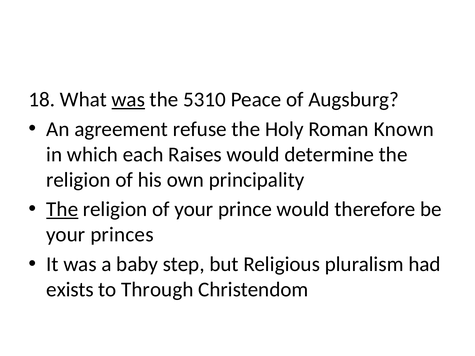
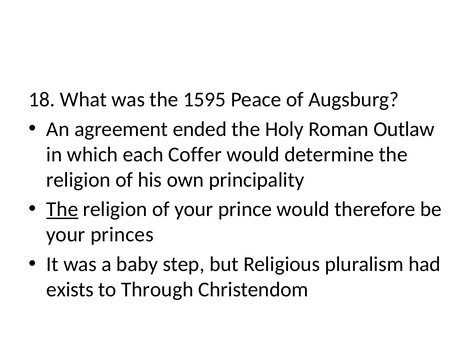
was at (128, 100) underline: present -> none
5310: 5310 -> 1595
refuse: refuse -> ended
Known: Known -> Outlaw
Raises: Raises -> Coffer
